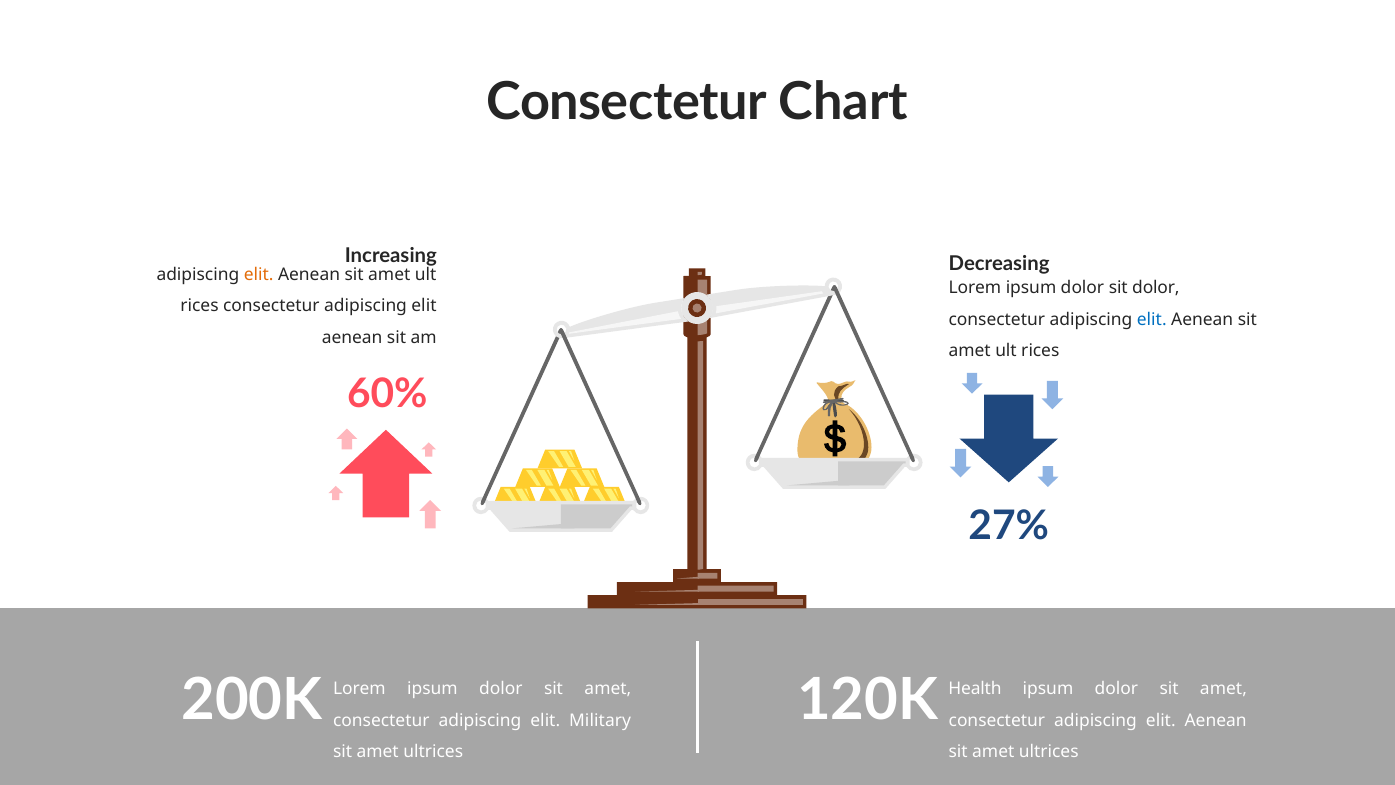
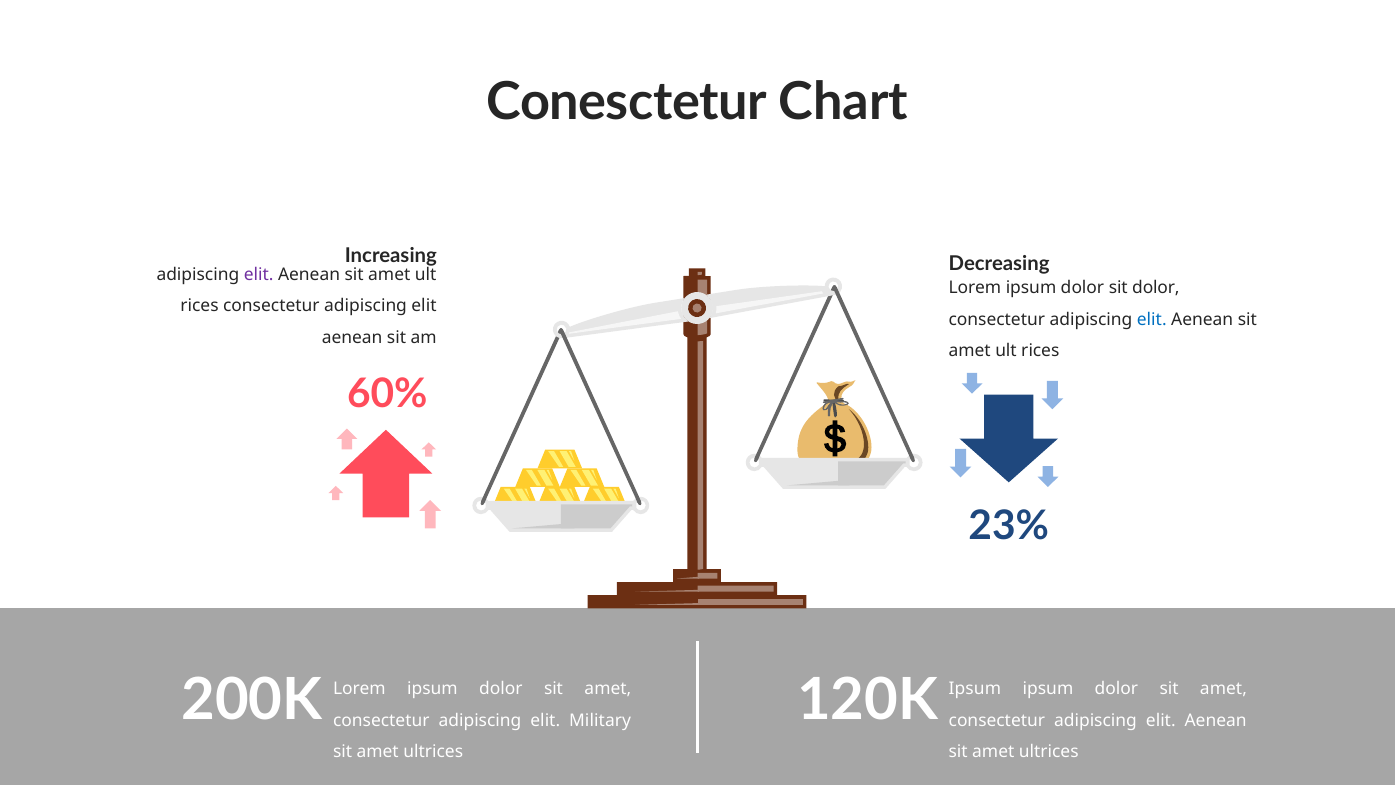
Consectetur at (626, 102): Consectetur -> Conesctetur
elit at (259, 275) colour: orange -> purple
27%: 27% -> 23%
120K Health: Health -> Ipsum
